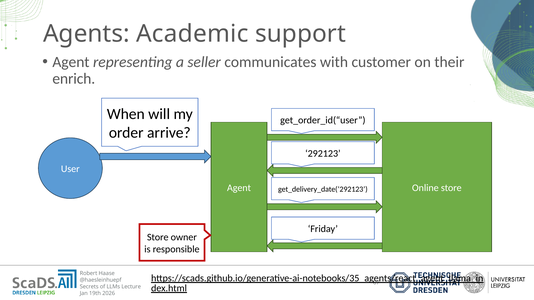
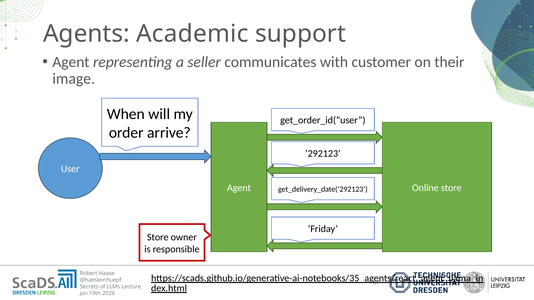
enrich: enrich -> image
